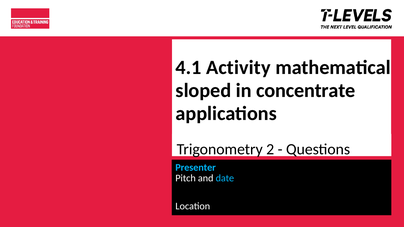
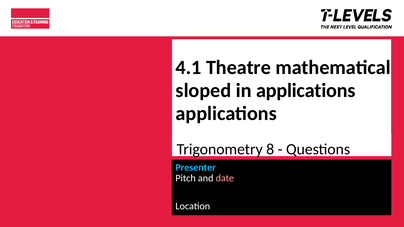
Activity: Activity -> Theatre
in concentrate: concentrate -> applications
2: 2 -> 8
date colour: light blue -> pink
